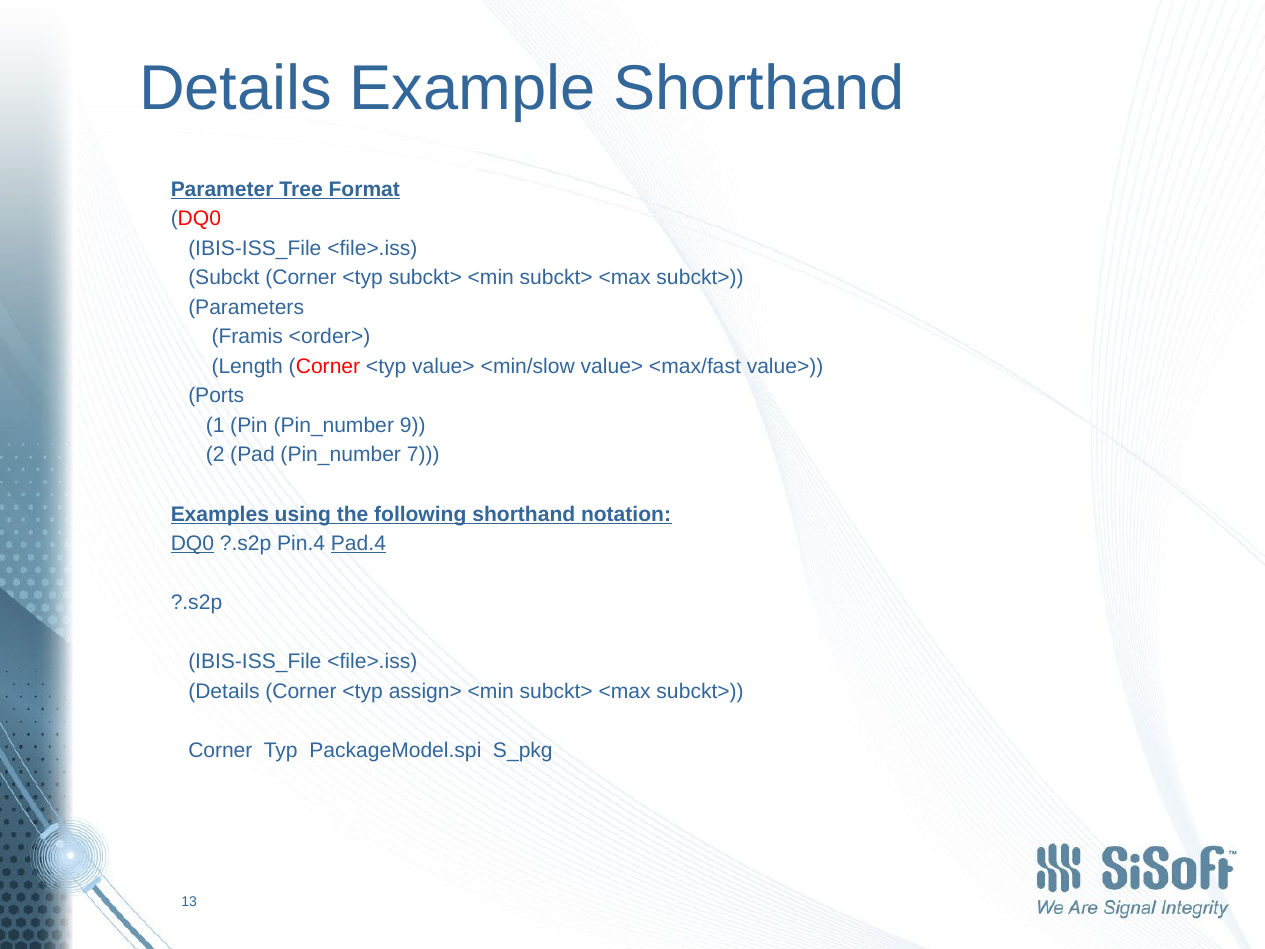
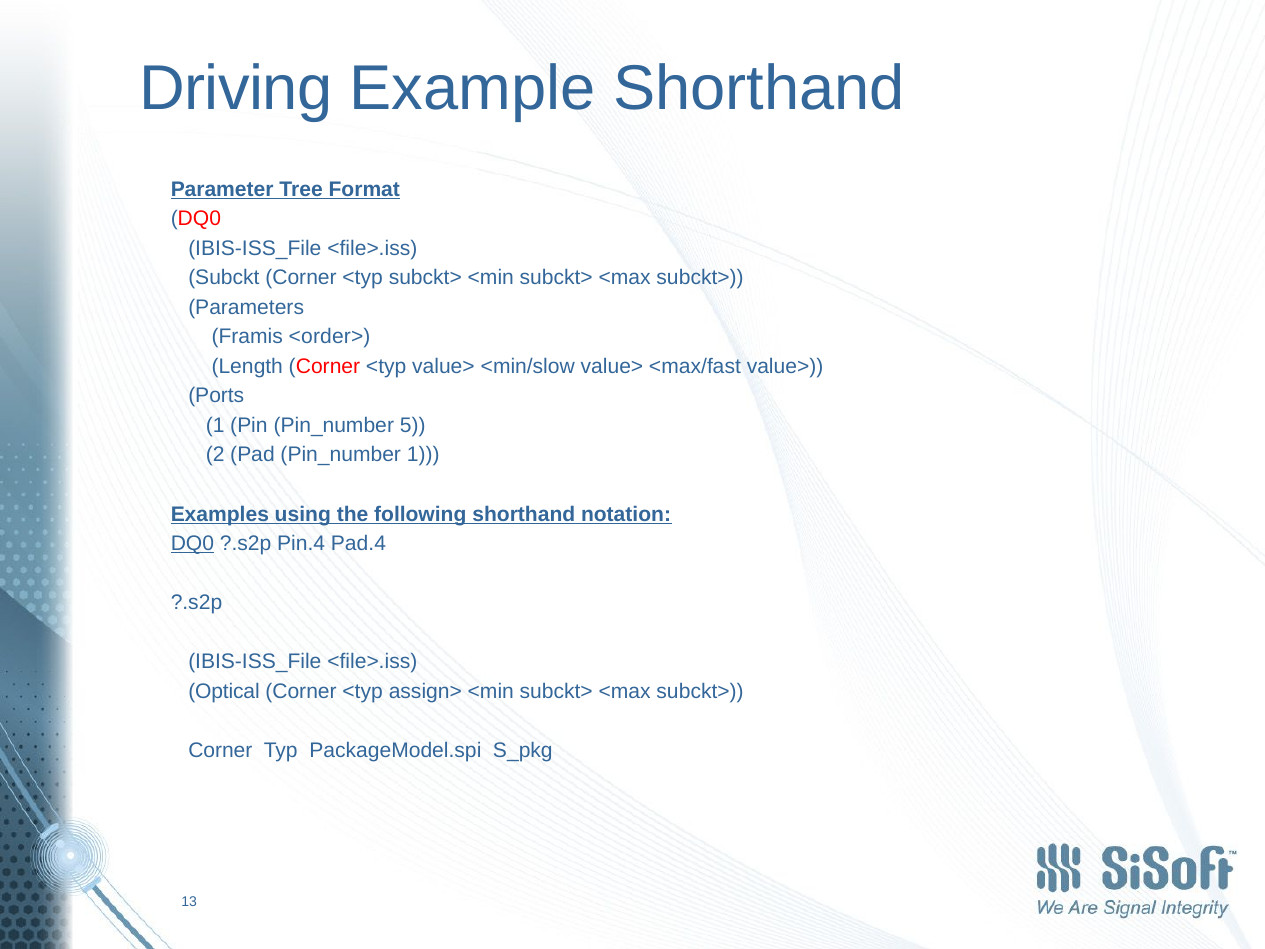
Details at (236, 89): Details -> Driving
9: 9 -> 5
Pin_number 7: 7 -> 1
Pad.4 underline: present -> none
Details at (224, 691): Details -> Optical
